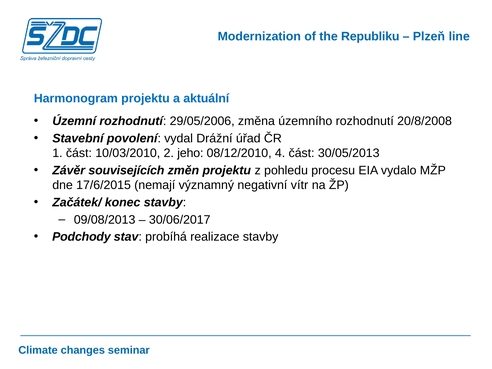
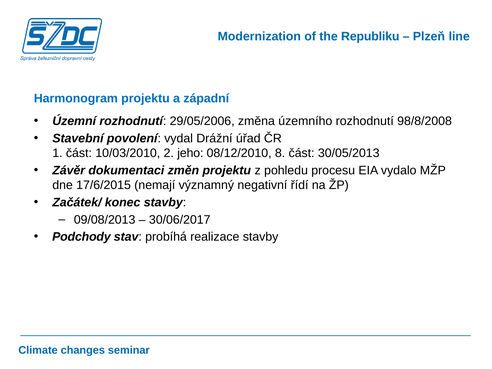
aktuální: aktuální -> západní
20/8/2008: 20/8/2008 -> 98/8/2008
4: 4 -> 8
souvisejících: souvisejících -> dokumentaci
vítr: vítr -> řídí
